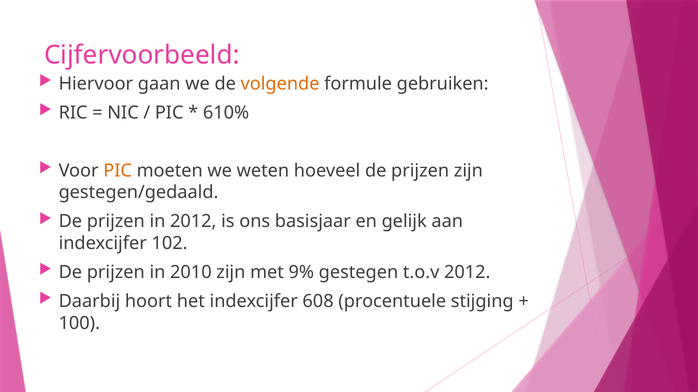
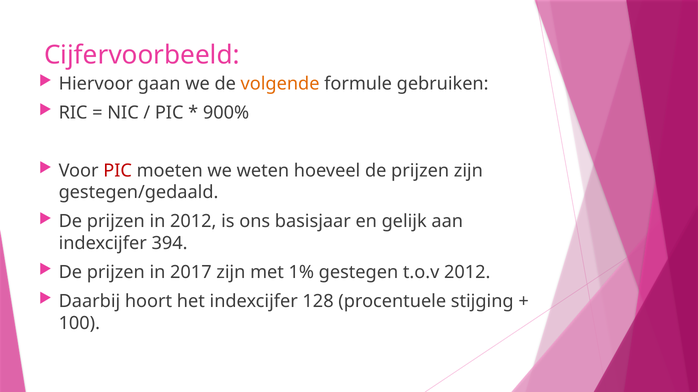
610%: 610% -> 900%
PIC at (118, 171) colour: orange -> red
102: 102 -> 394
2010: 2010 -> 2017
9%: 9% -> 1%
608: 608 -> 128
